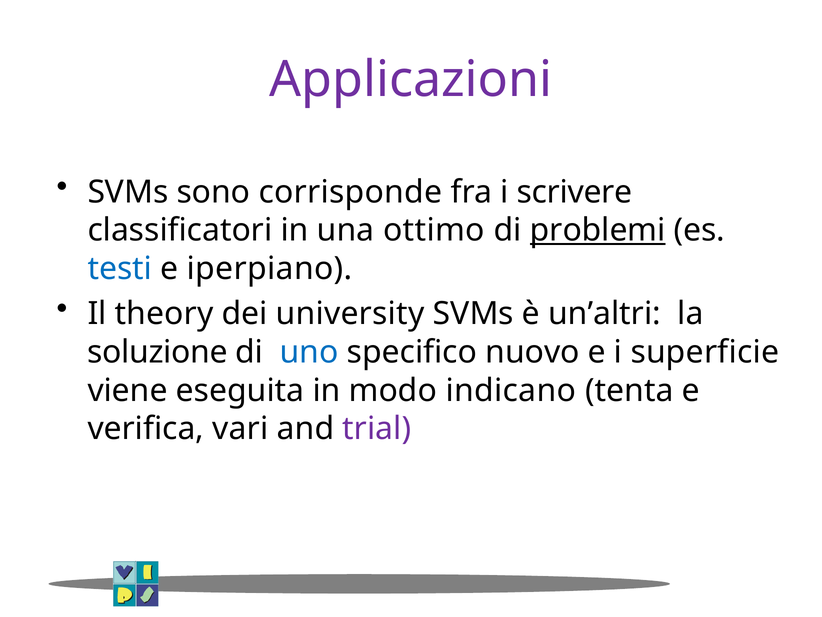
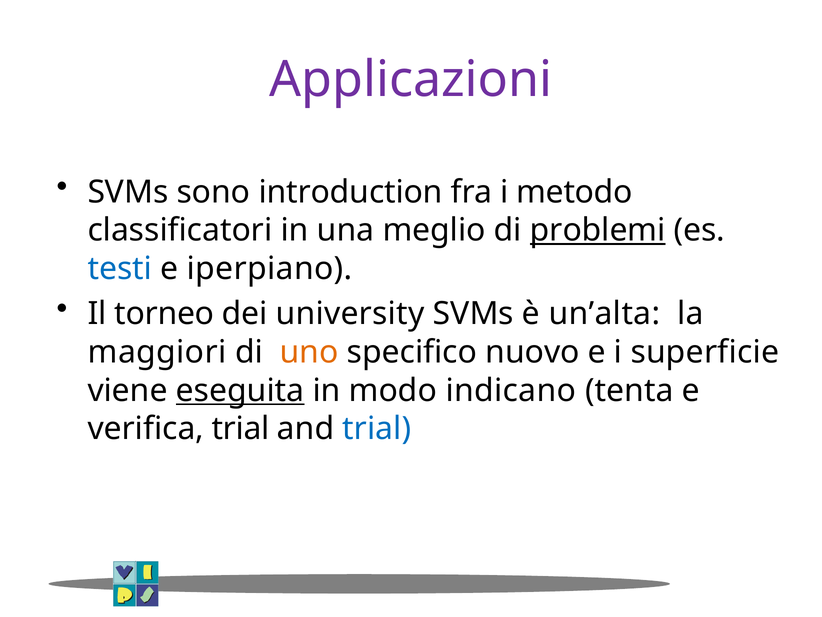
corrisponde: corrisponde -> introduction
scrivere: scrivere -> metodo
ottimo: ottimo -> meglio
theory: theory -> torneo
un’altri: un’altri -> un’alta
soluzione: soluzione -> maggiori
uno colour: blue -> orange
eseguita underline: none -> present
verifica vari: vari -> trial
trial at (377, 429) colour: purple -> blue
